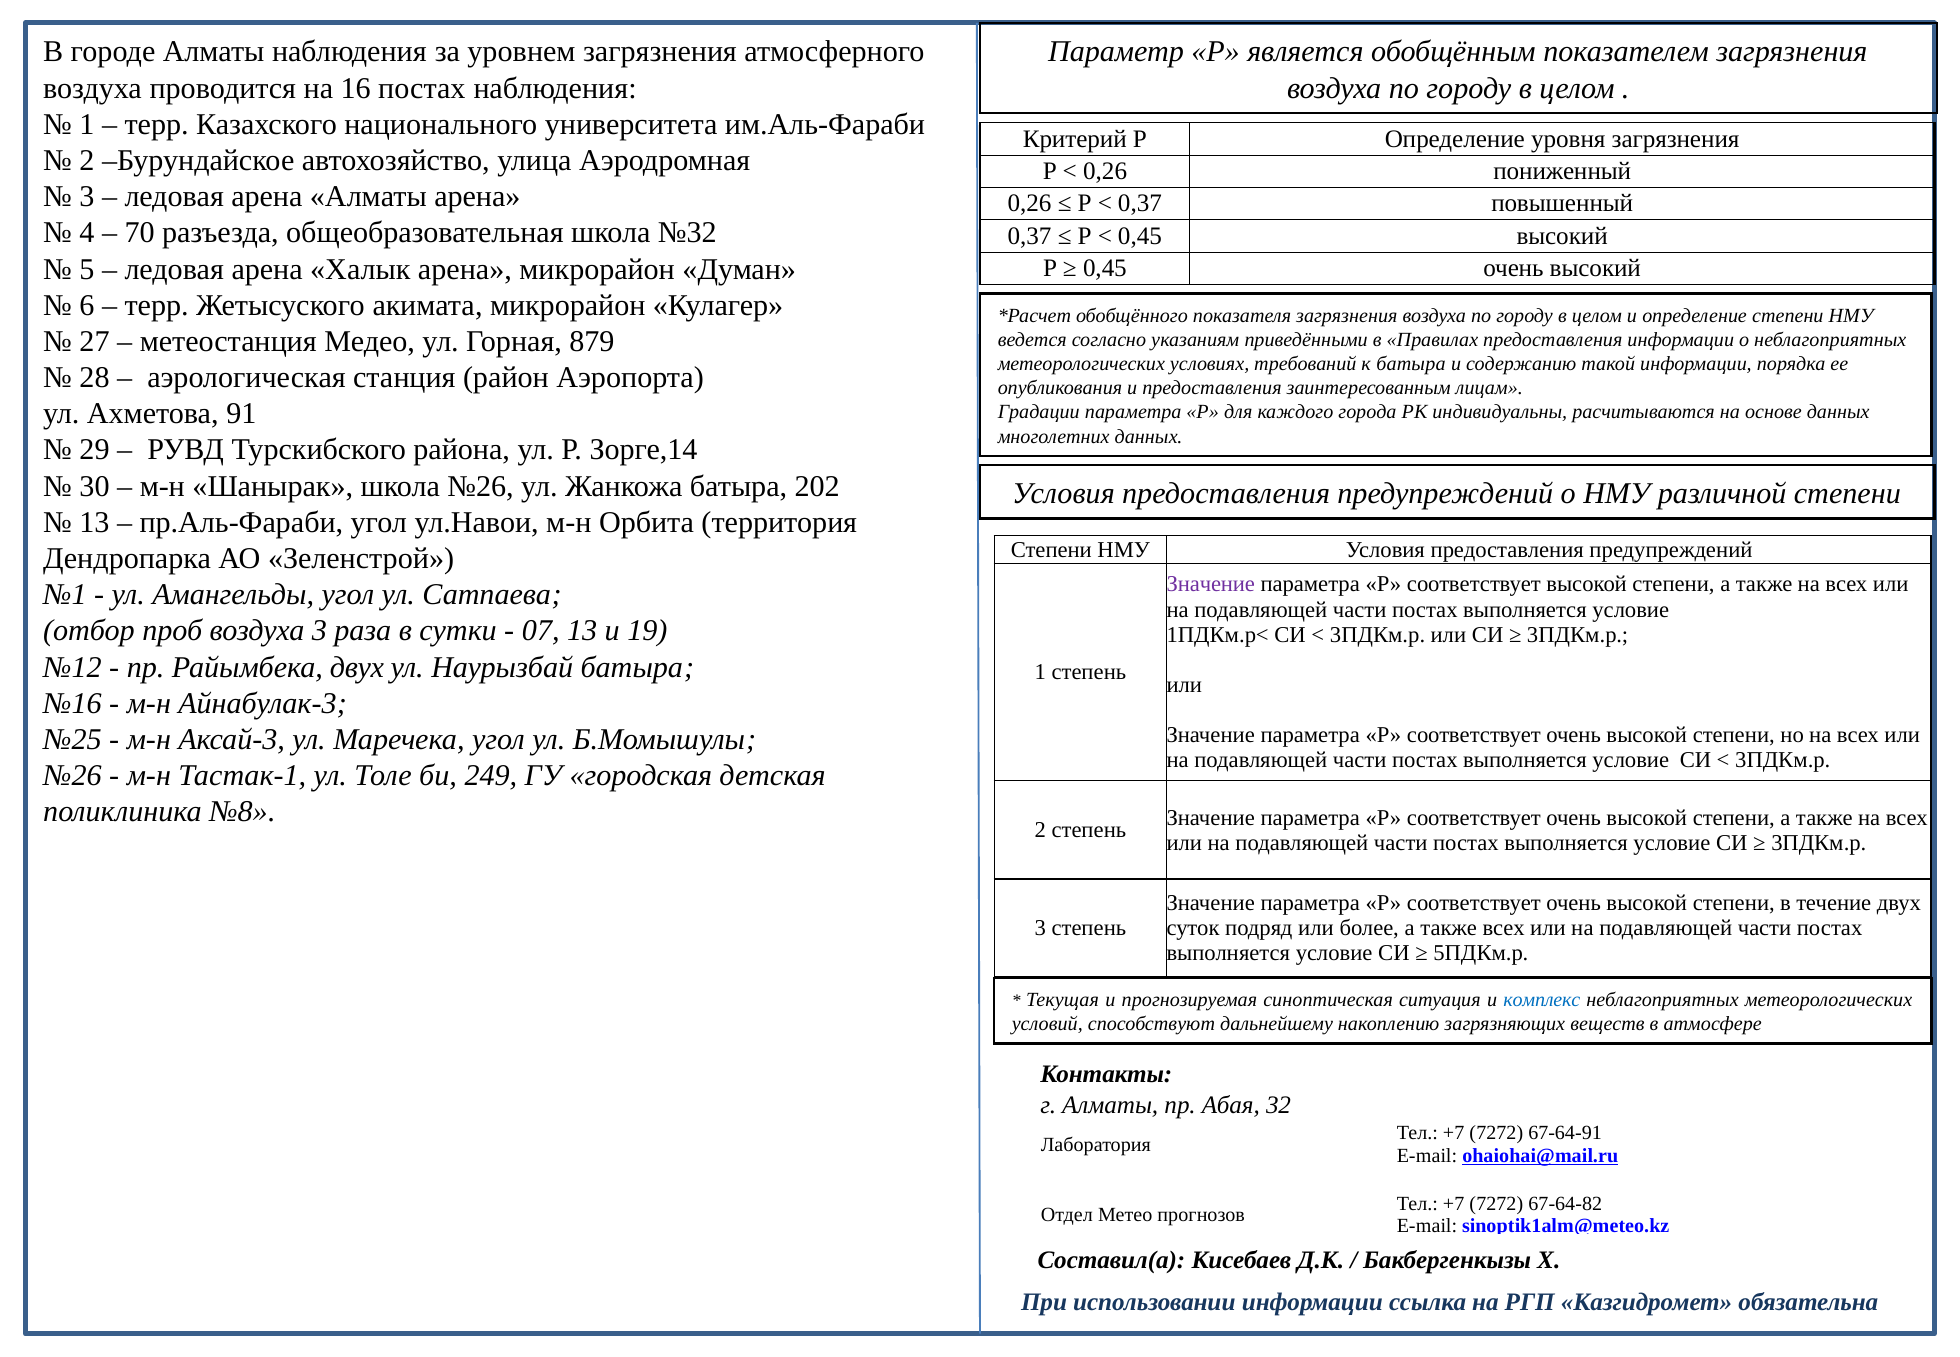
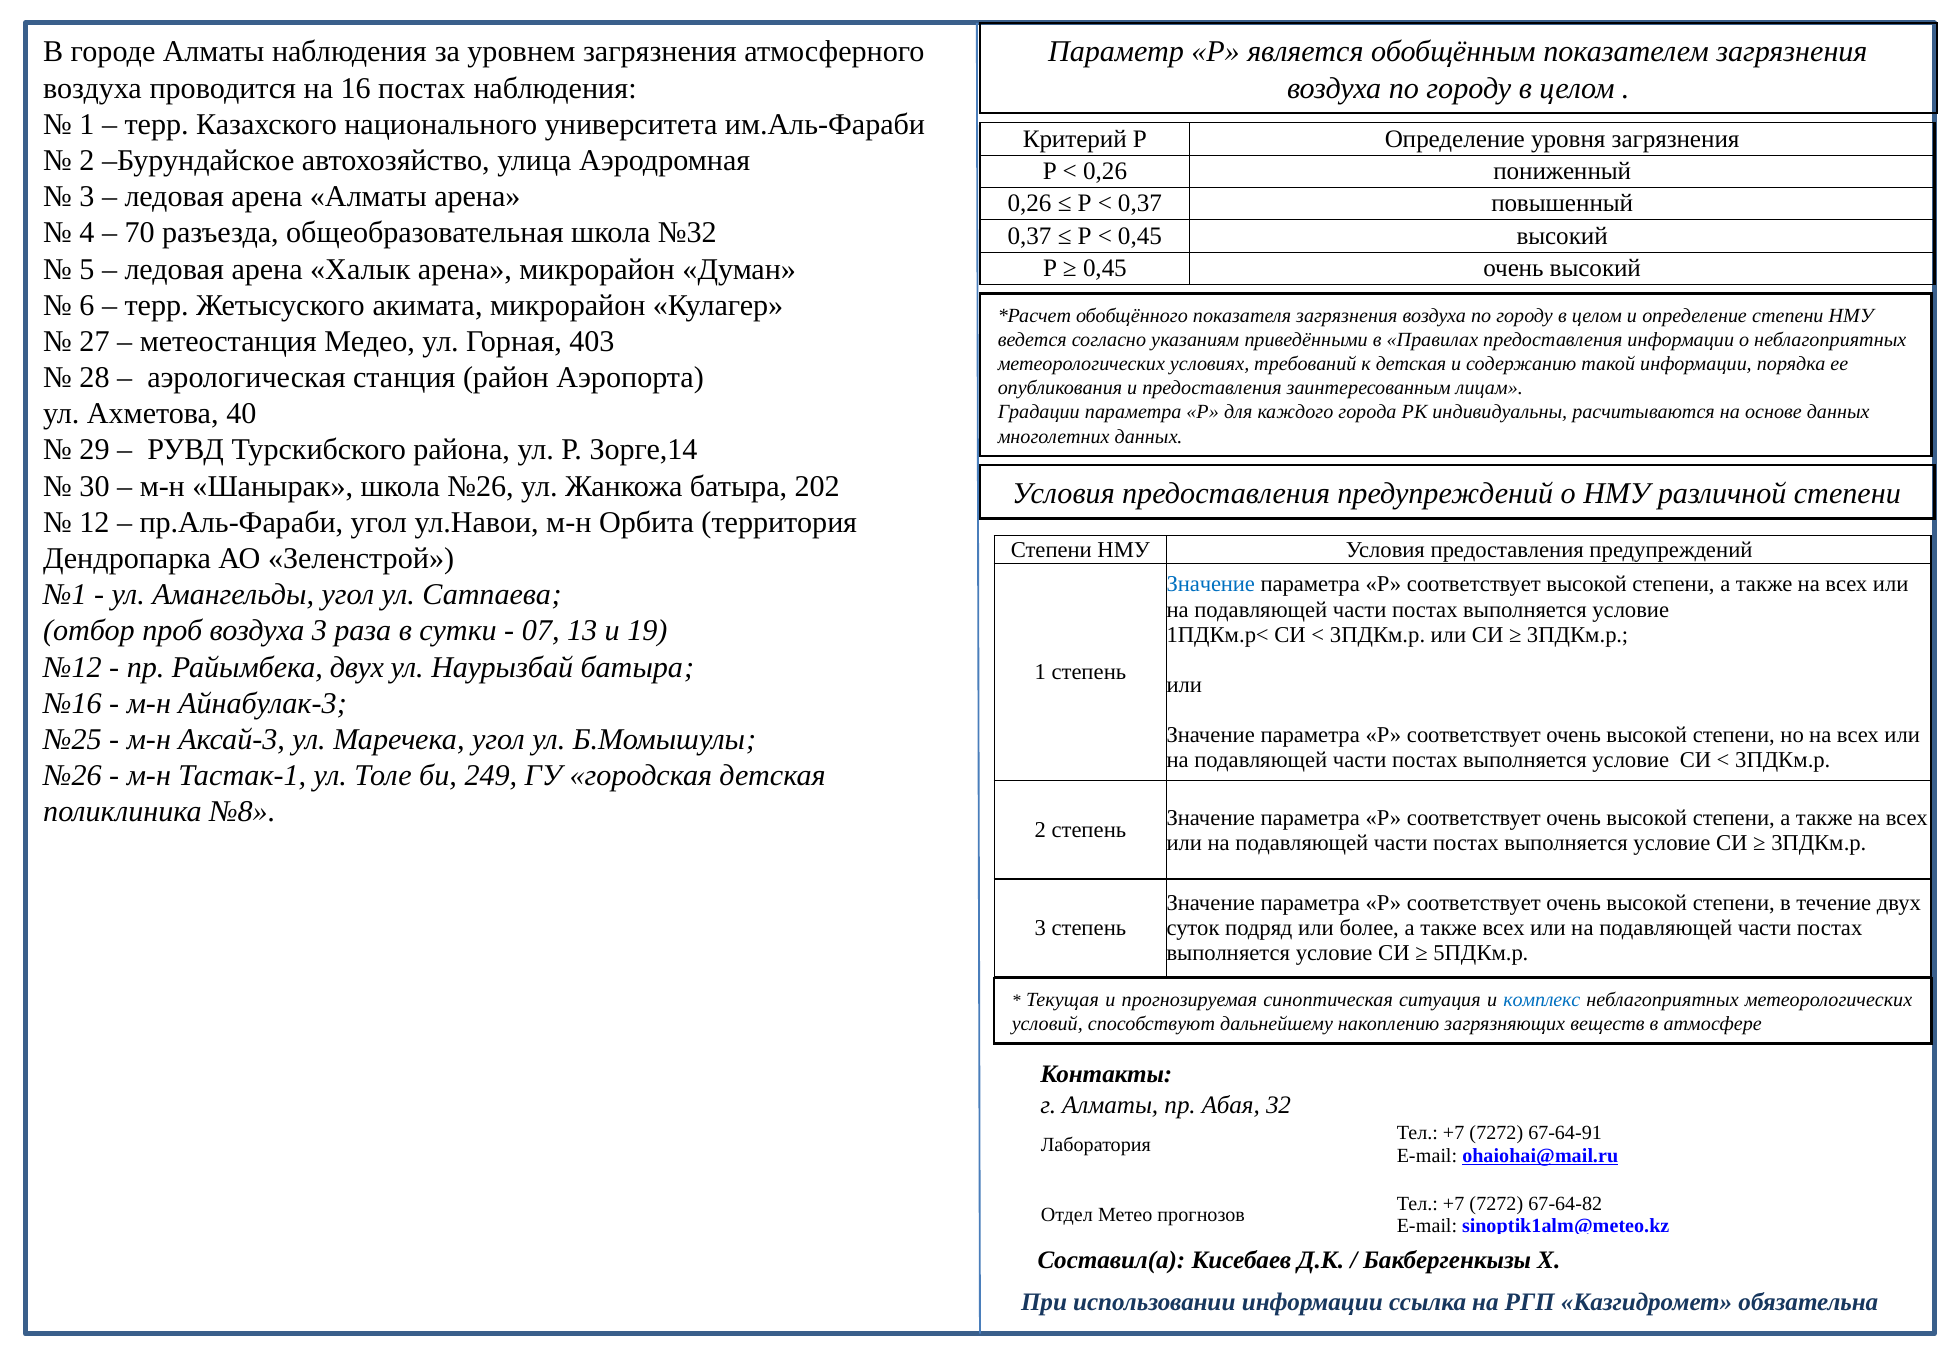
879: 879 -> 403
к батыра: батыра -> детская
91: 91 -> 40
13 at (94, 522): 13 -> 12
Значение at (1211, 584) colour: purple -> blue
